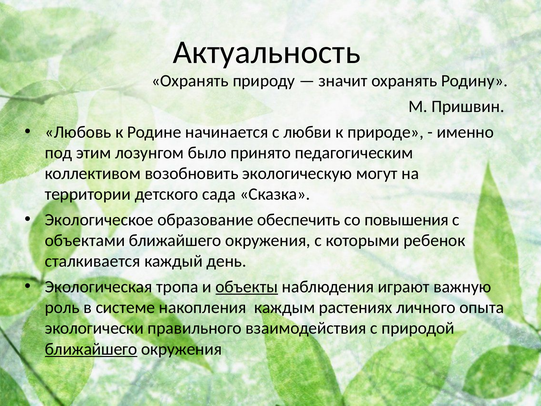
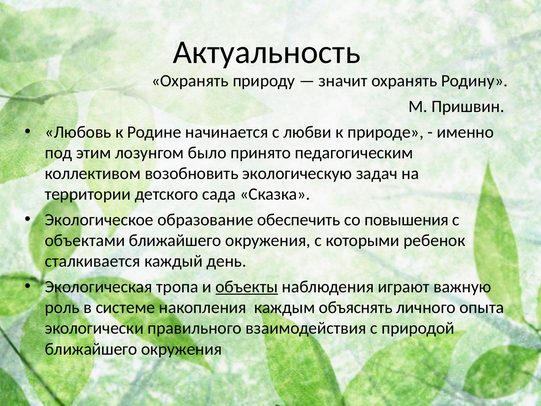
могут: могут -> задач
растениях: растениях -> объяснять
ближайшего at (91, 349) underline: present -> none
